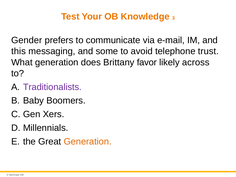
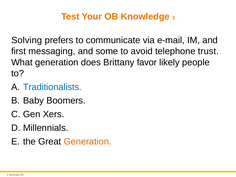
Gender: Gender -> Solving
this: this -> first
across: across -> people
Traditionalists colour: purple -> blue
